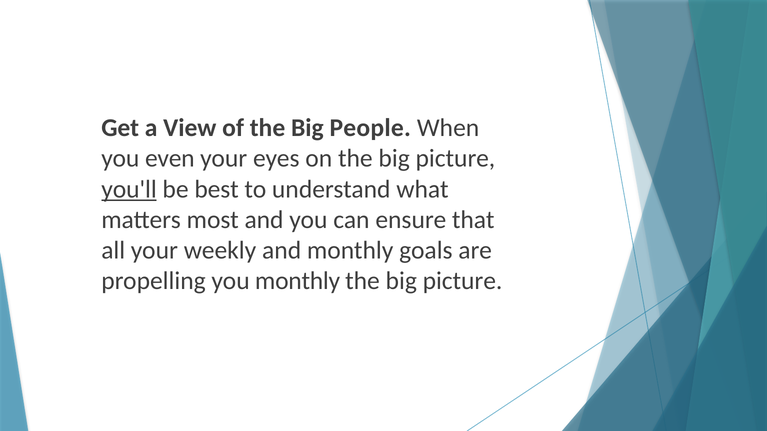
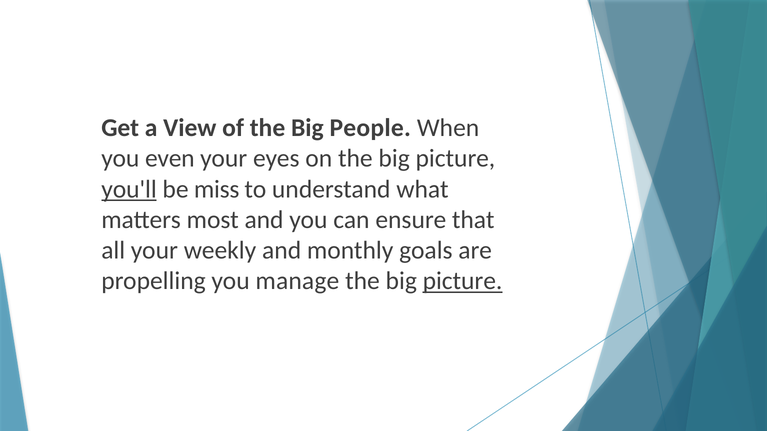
best: best -> miss
you monthly: monthly -> manage
picture at (463, 281) underline: none -> present
